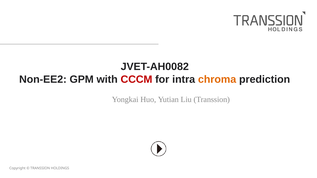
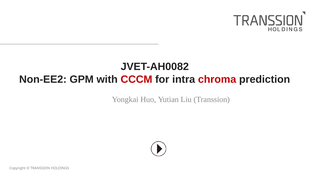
chroma colour: orange -> red
